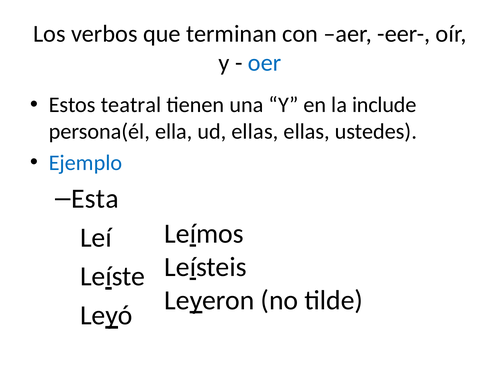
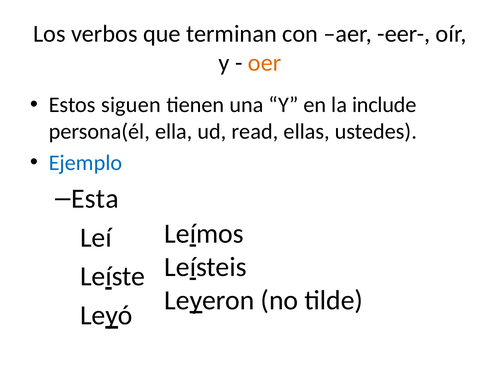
oer colour: blue -> orange
teatral: teatral -> siguen
ud ellas: ellas -> read
